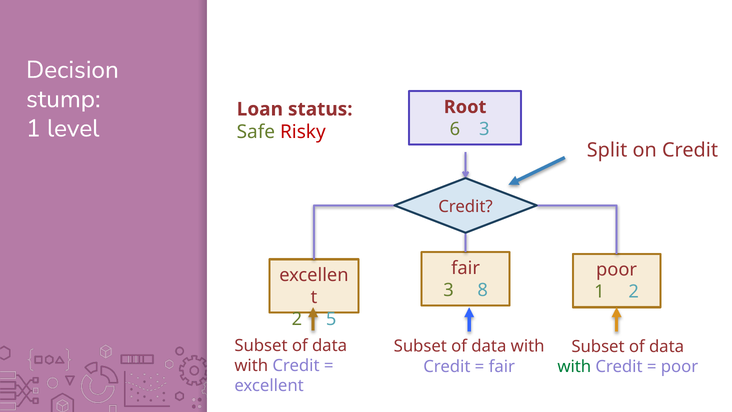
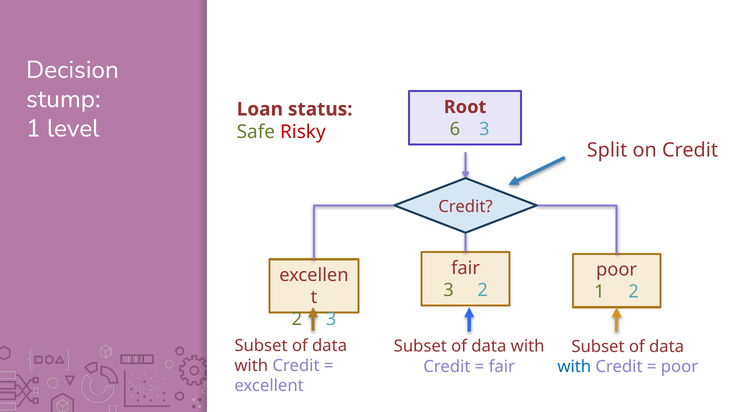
3 8: 8 -> 2
2 5: 5 -> 3
with at (574, 366) colour: green -> blue
